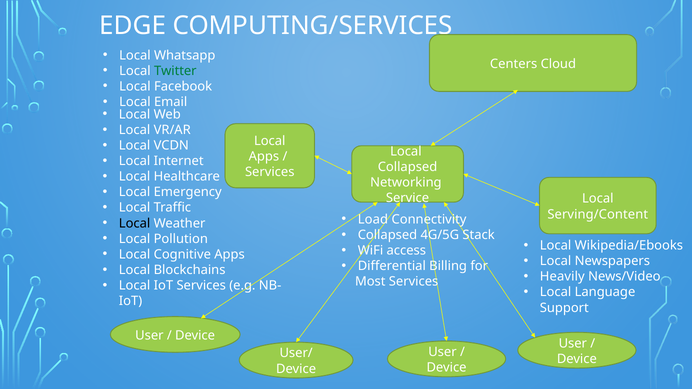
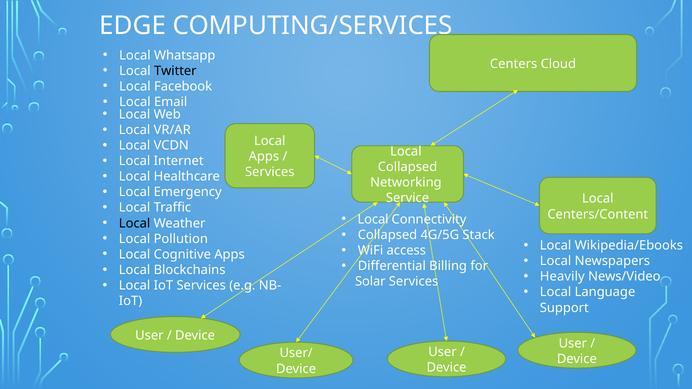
Twitter colour: green -> black
Serving/Content: Serving/Content -> Centers/Content
Load at (373, 220): Load -> Local
Most: Most -> Solar
